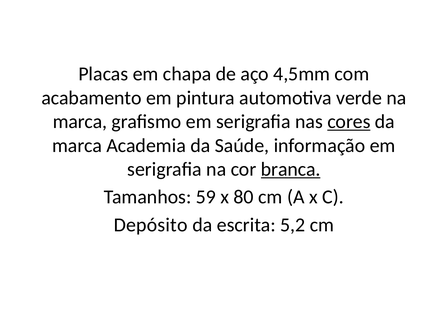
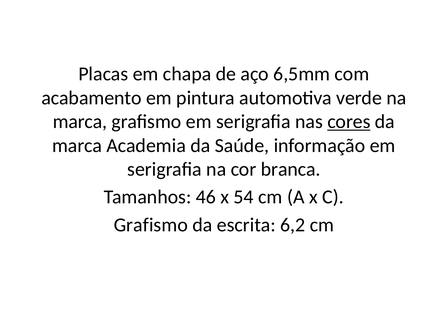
4,5mm: 4,5mm -> 6,5mm
branca underline: present -> none
59: 59 -> 46
80: 80 -> 54
Depósito at (151, 225): Depósito -> Grafismo
5,2: 5,2 -> 6,2
